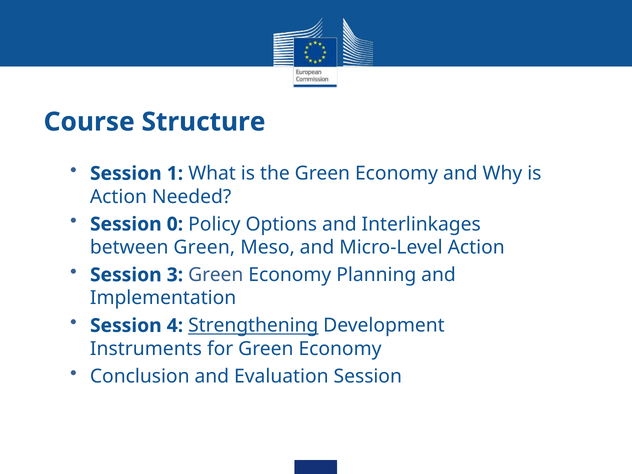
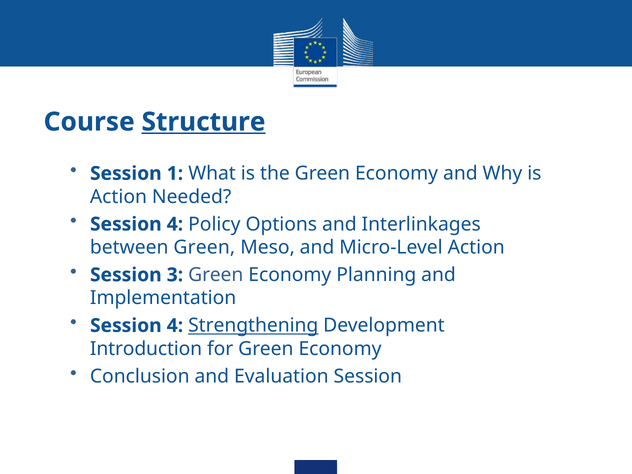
Structure underline: none -> present
0 at (175, 224): 0 -> 4
Instruments: Instruments -> Introduction
